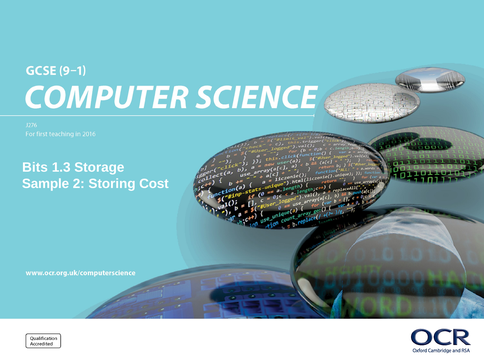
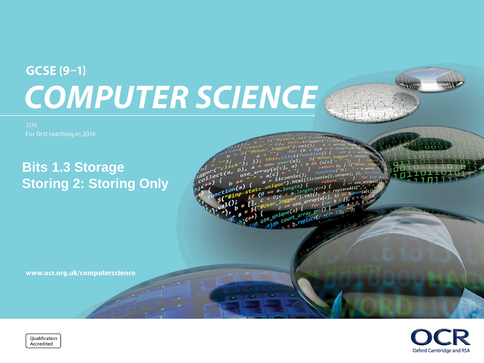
Sample at (46, 184): Sample -> Storing
Cost: Cost -> Only
